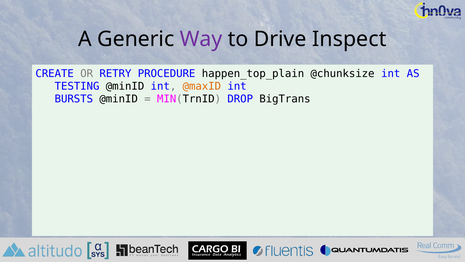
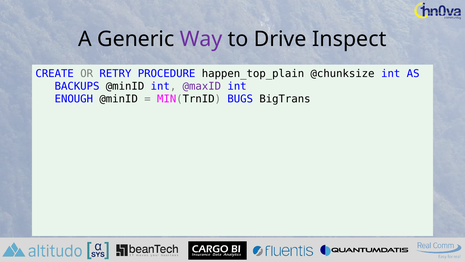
TESTING: TESTING -> BACKUPS
@maxID colour: orange -> purple
BURSTS: BURSTS -> ENOUGH
DROP: DROP -> BUGS
